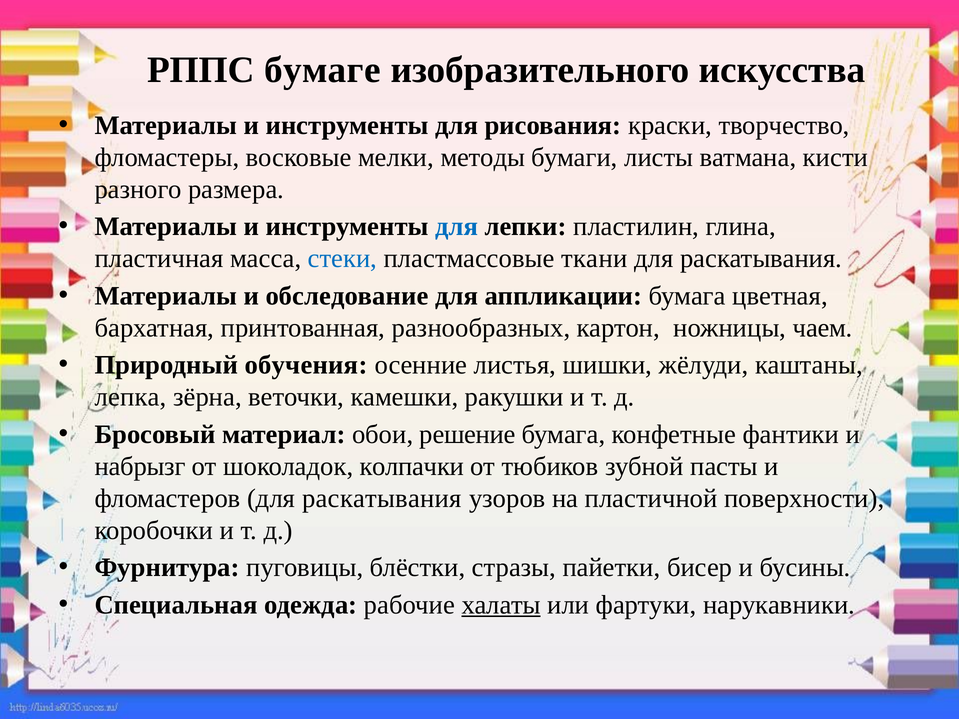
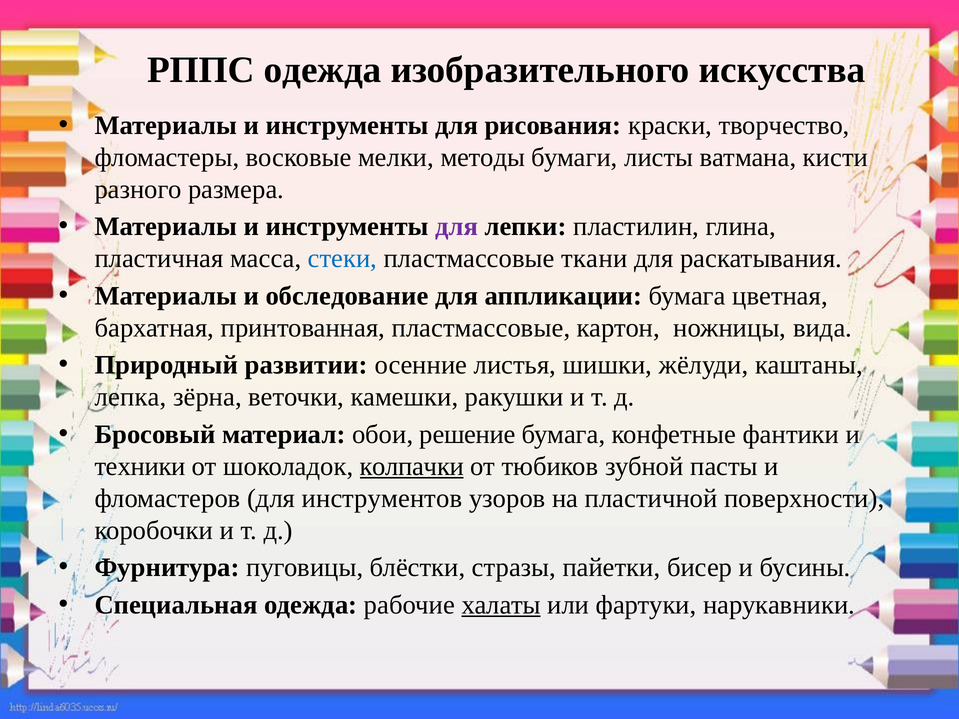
РППС бумаге: бумаге -> одежда
для at (457, 227) colour: blue -> purple
принтованная разнообразных: разнообразных -> пластмассовые
чаем: чаем -> вида
обучения: обучения -> развитии
набрызг: набрызг -> техники
колпачки underline: none -> present
фломастеров для раскатывания: раскатывания -> инструментов
